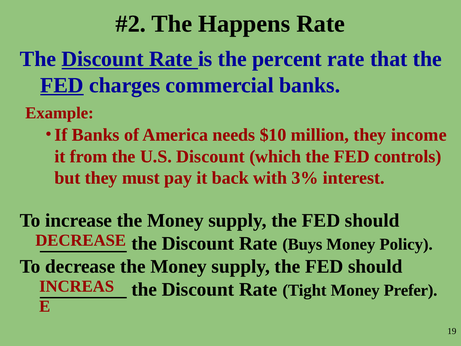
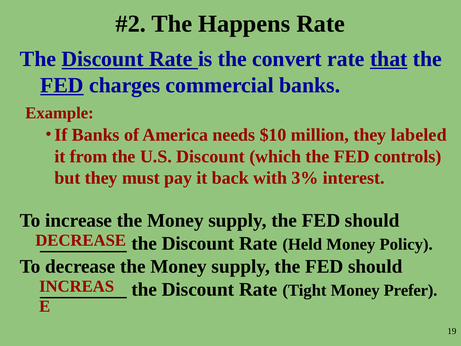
percent: percent -> convert
that underline: none -> present
income: income -> labeled
Buys: Buys -> Held
